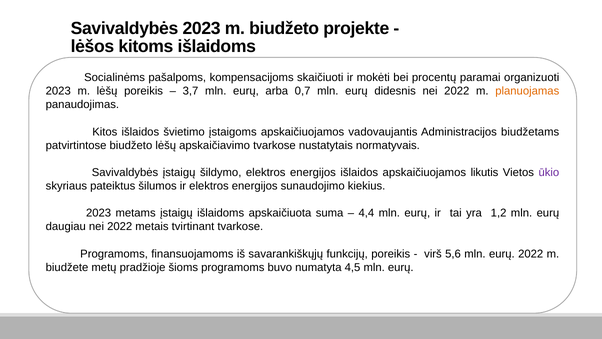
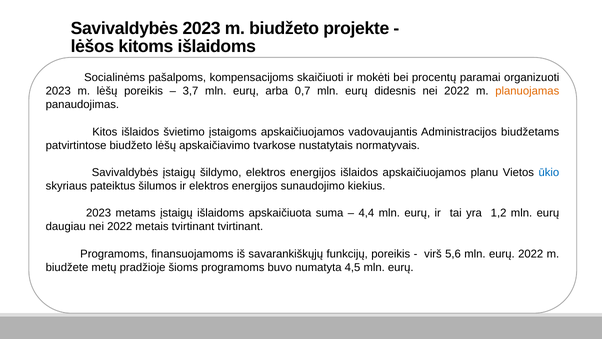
likutis: likutis -> planu
ūkio colour: purple -> blue
tvirtinant tvarkose: tvarkose -> tvirtinant
